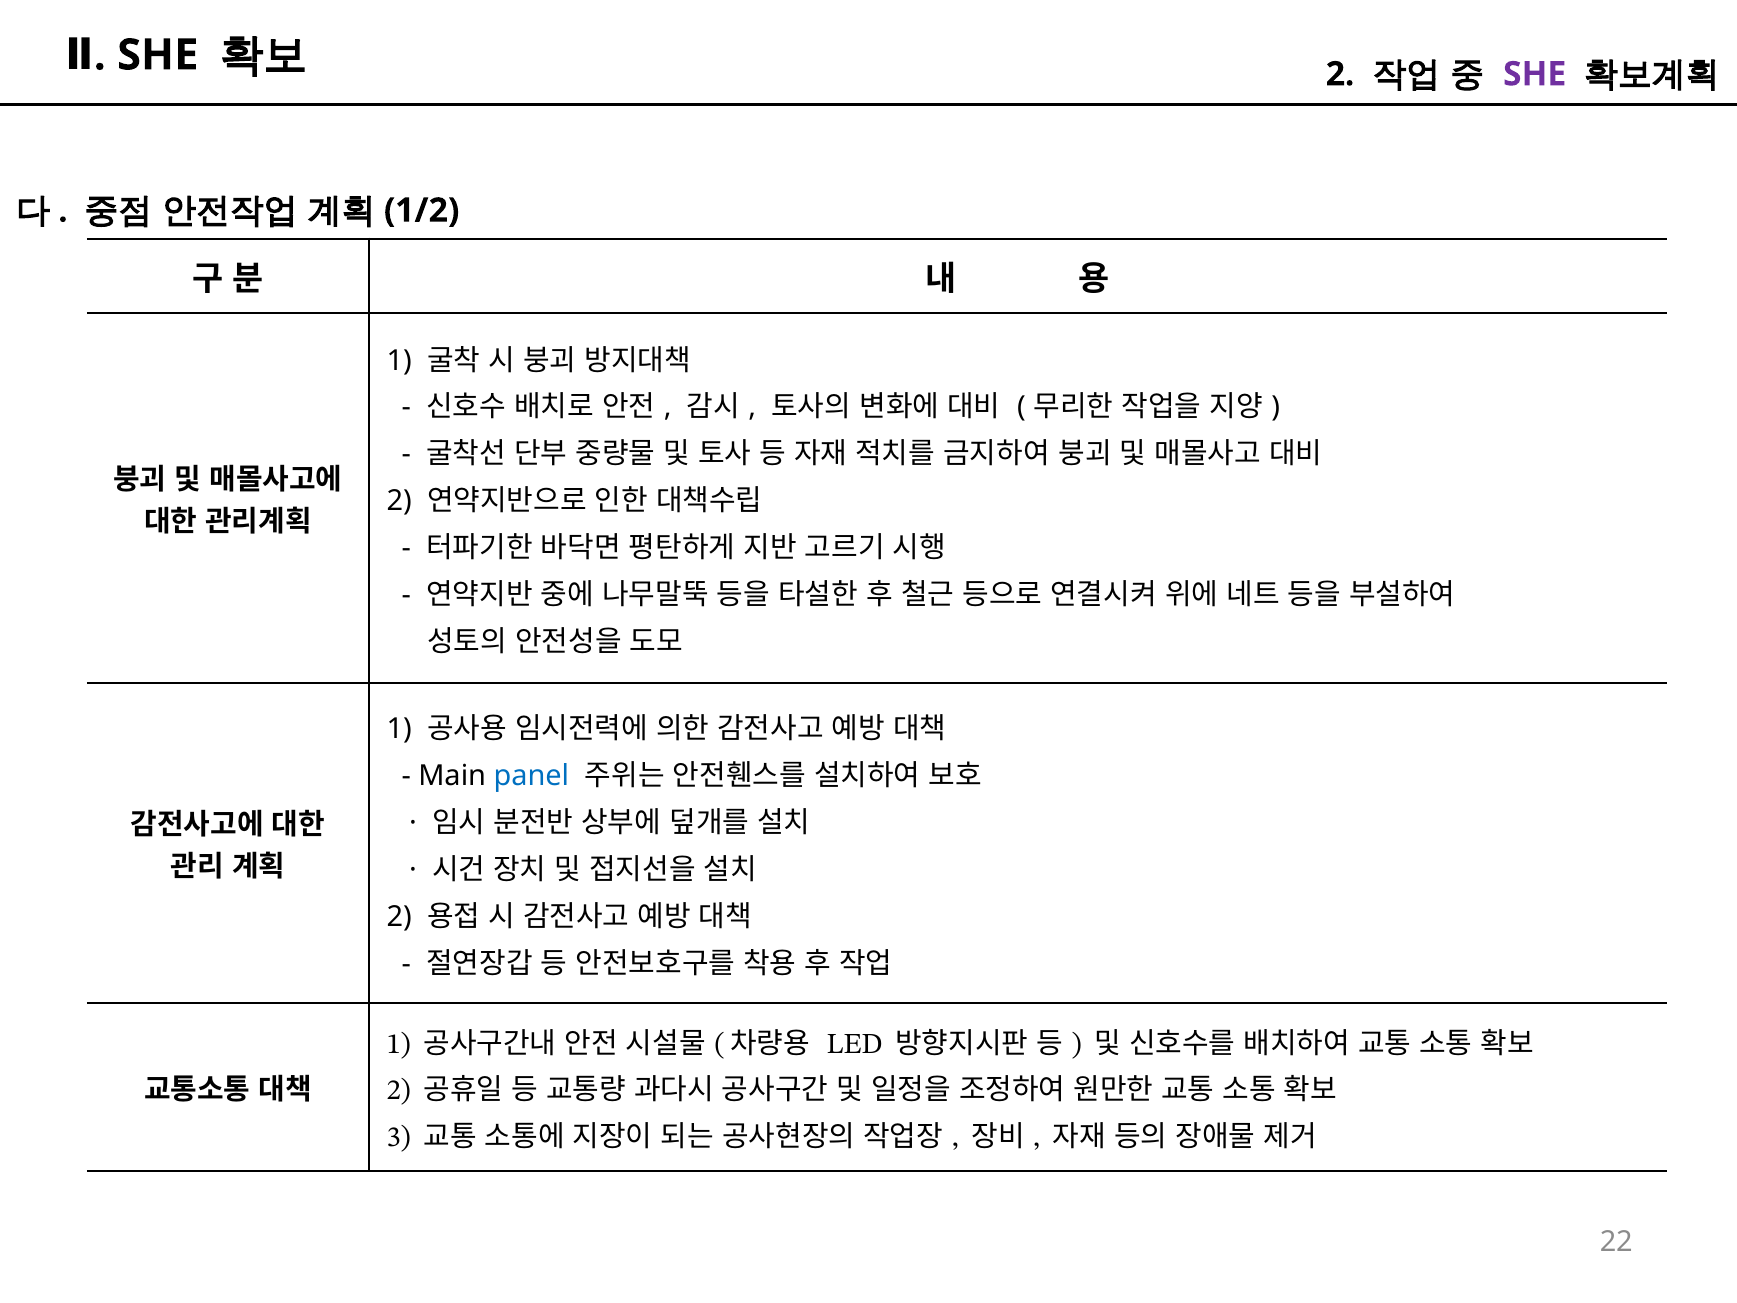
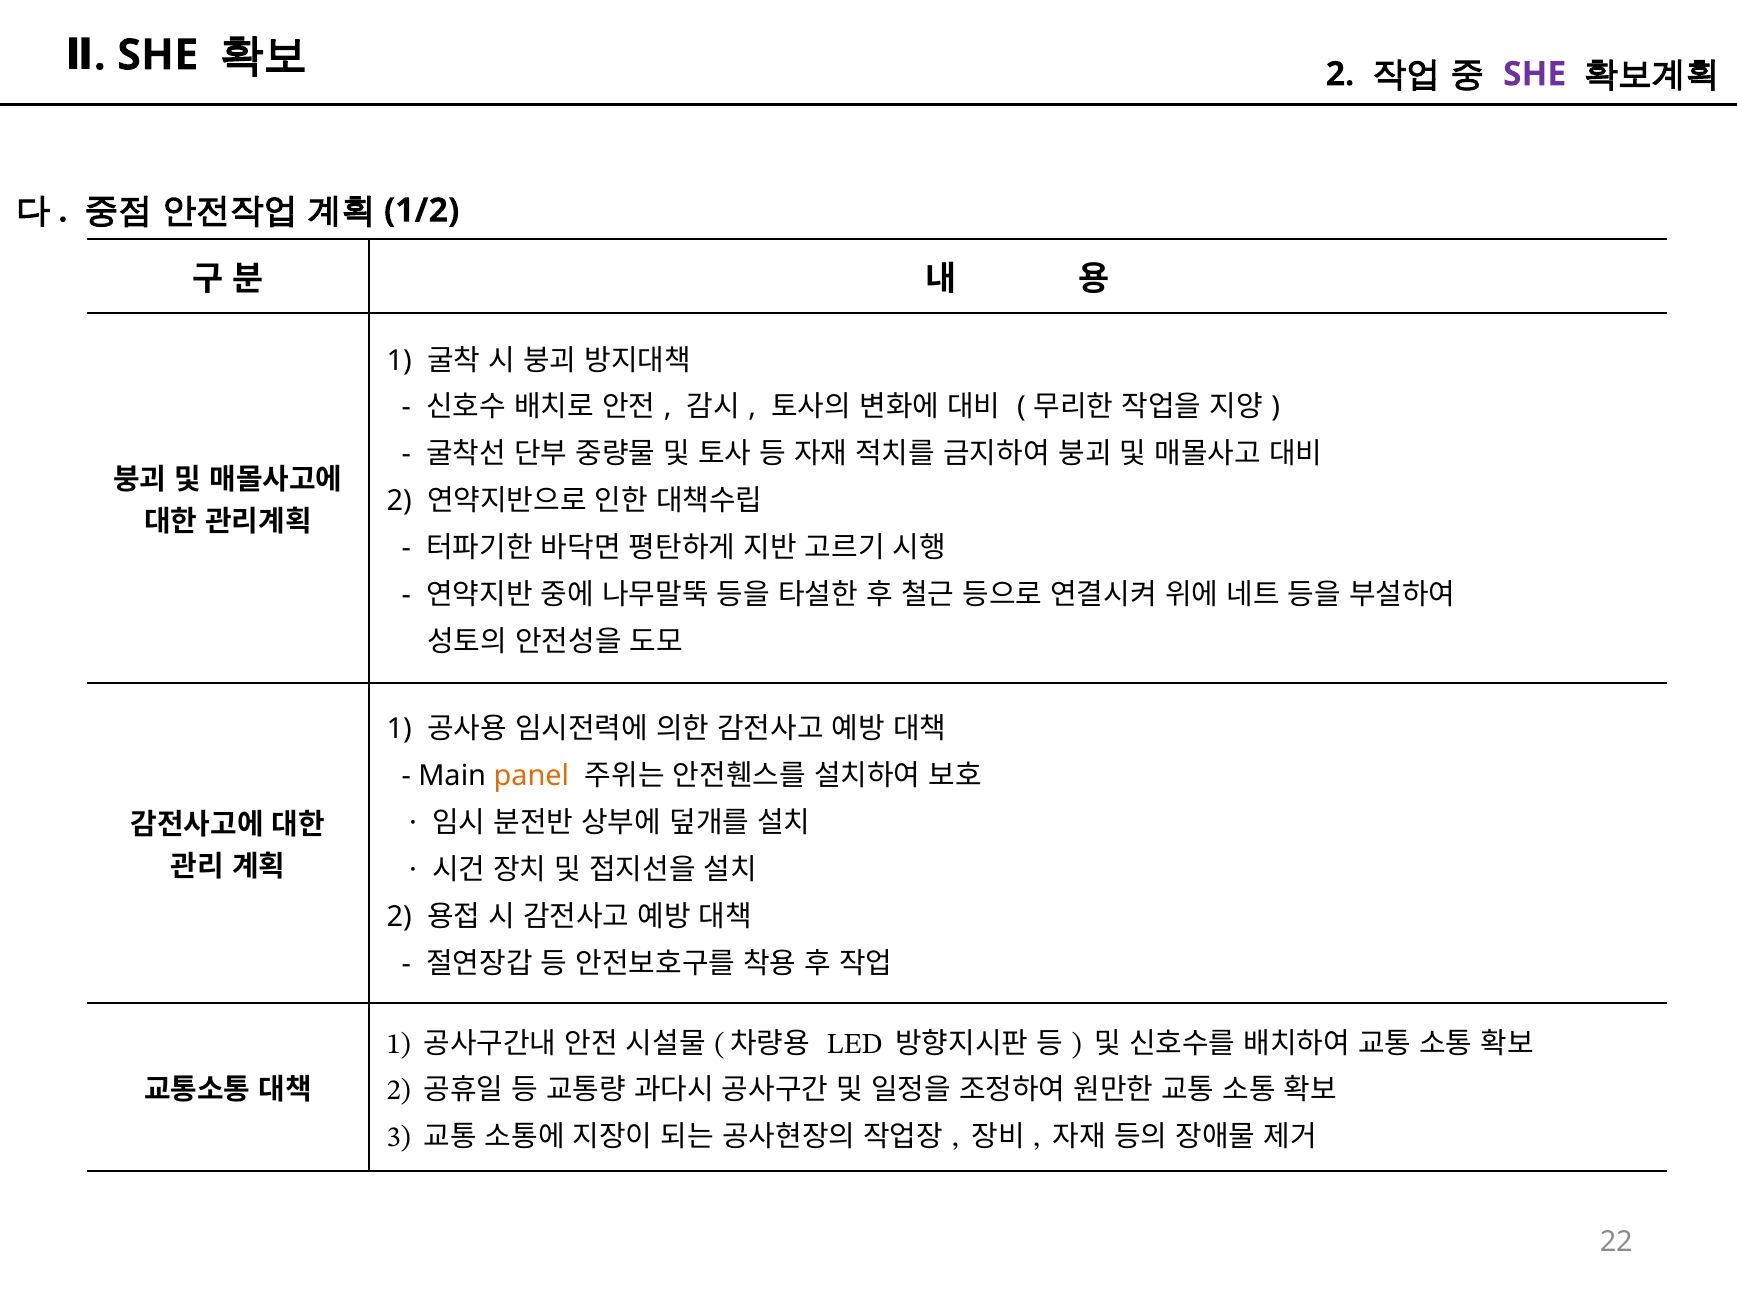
panel colour: blue -> orange
